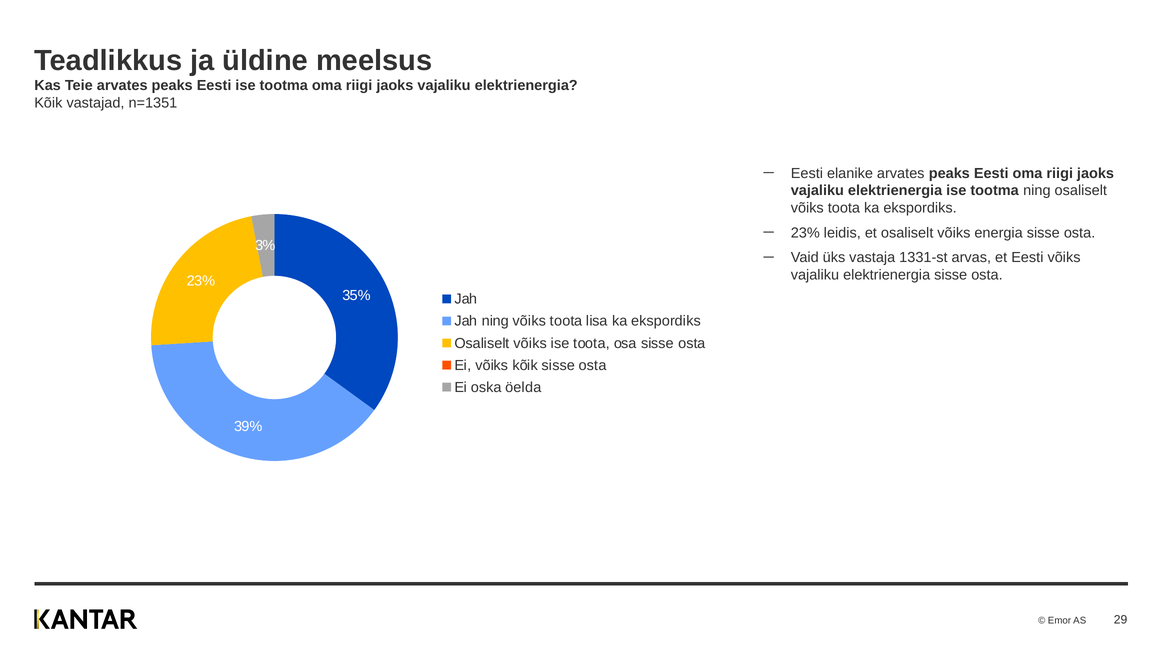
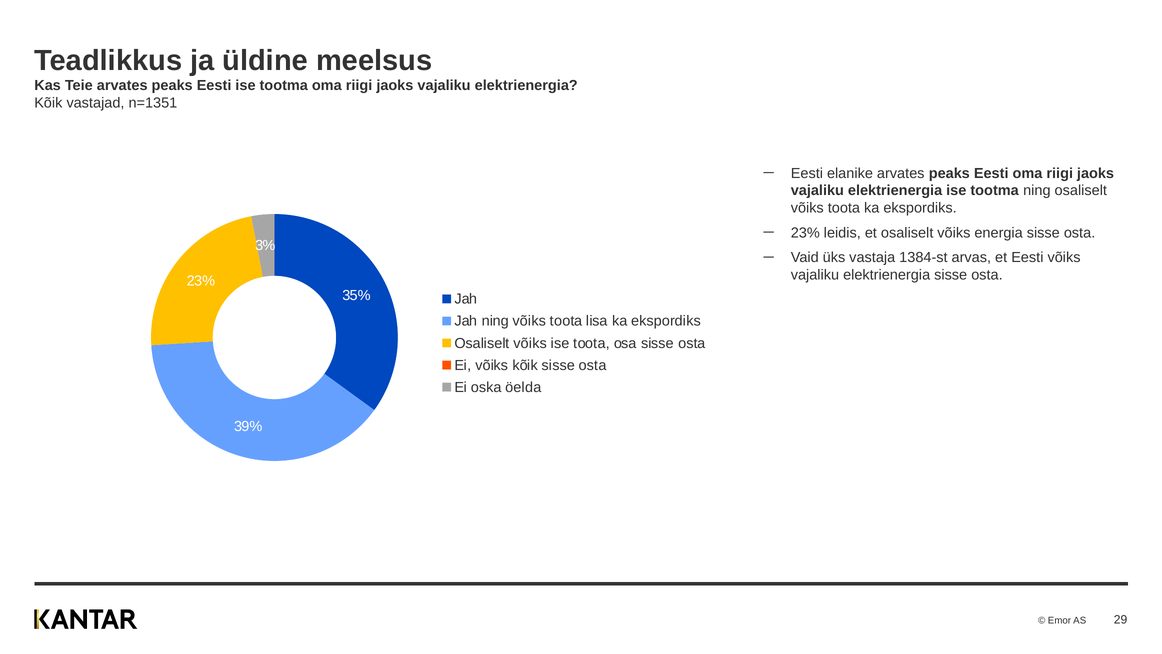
1331-st: 1331-st -> 1384-st
